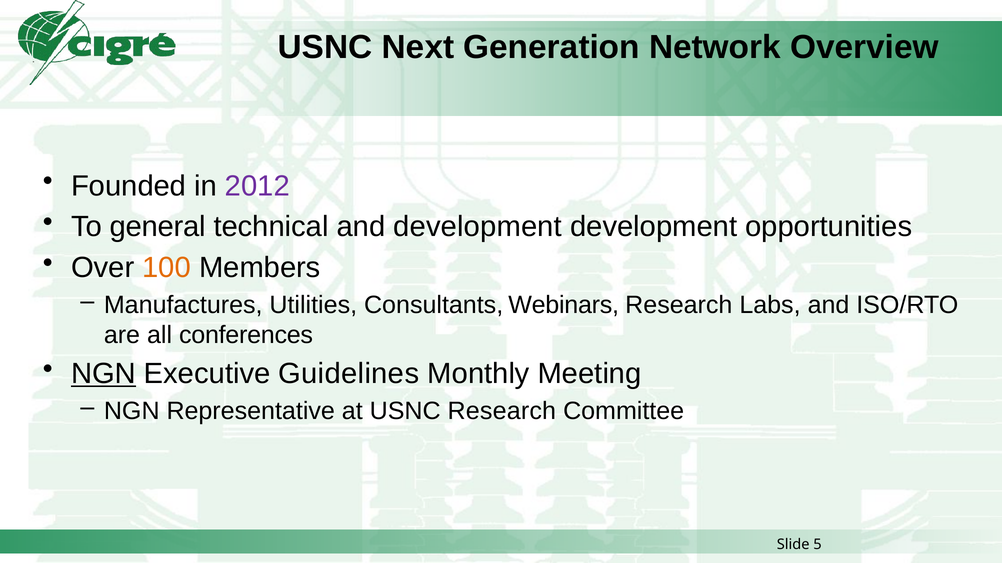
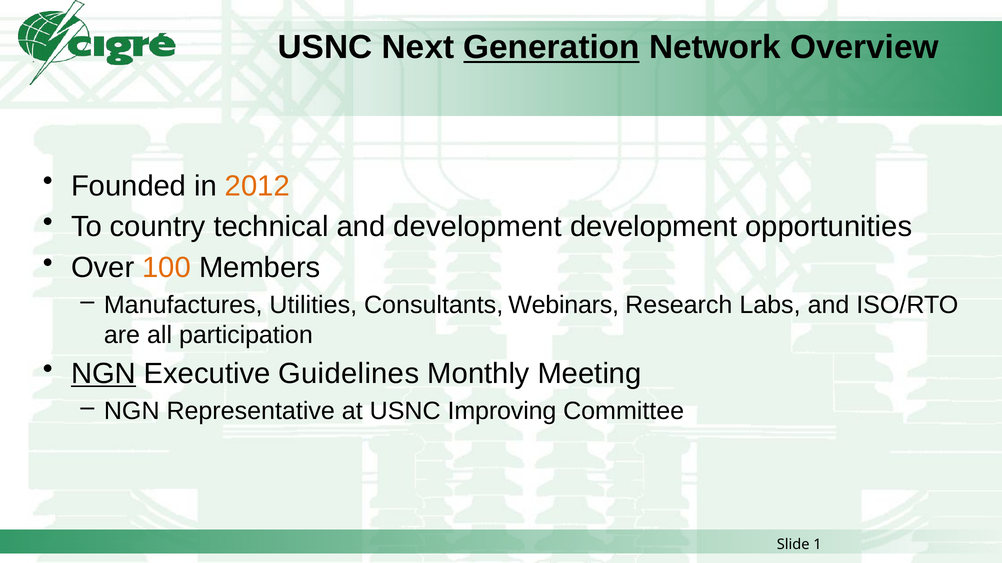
Generation underline: none -> present
2012 colour: purple -> orange
general: general -> country
conferences: conferences -> participation
USNC Research: Research -> Improving
5: 5 -> 1
